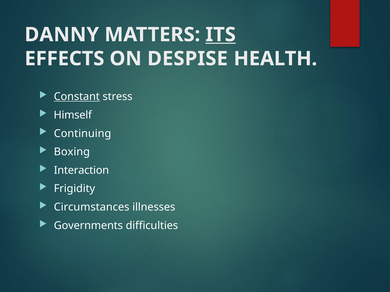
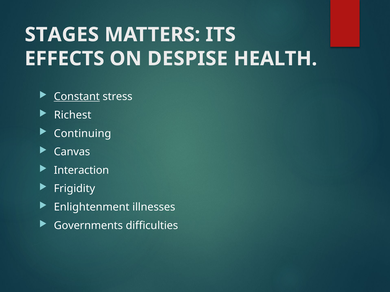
DANNY: DANNY -> STAGES
ITS underline: present -> none
Himself: Himself -> Richest
Boxing: Boxing -> Canvas
Circumstances: Circumstances -> Enlightenment
